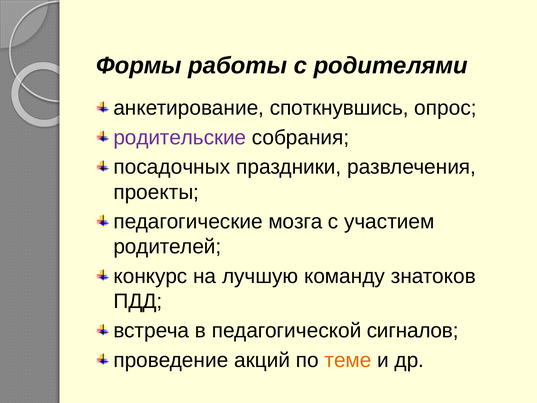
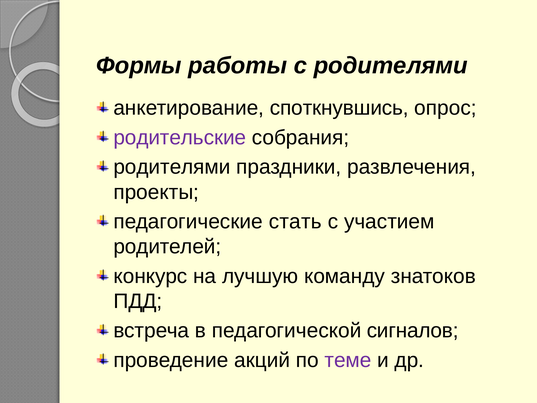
посадочных at (172, 167): посадочных -> родителями
мозга: мозга -> стать
теме colour: orange -> purple
